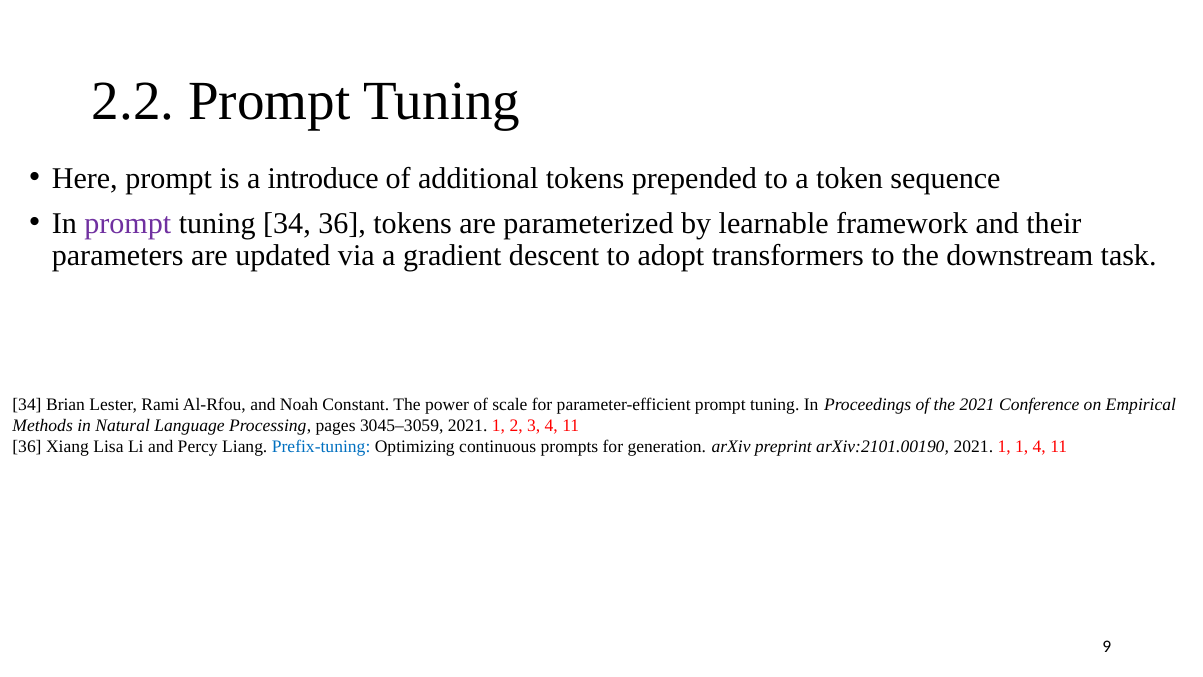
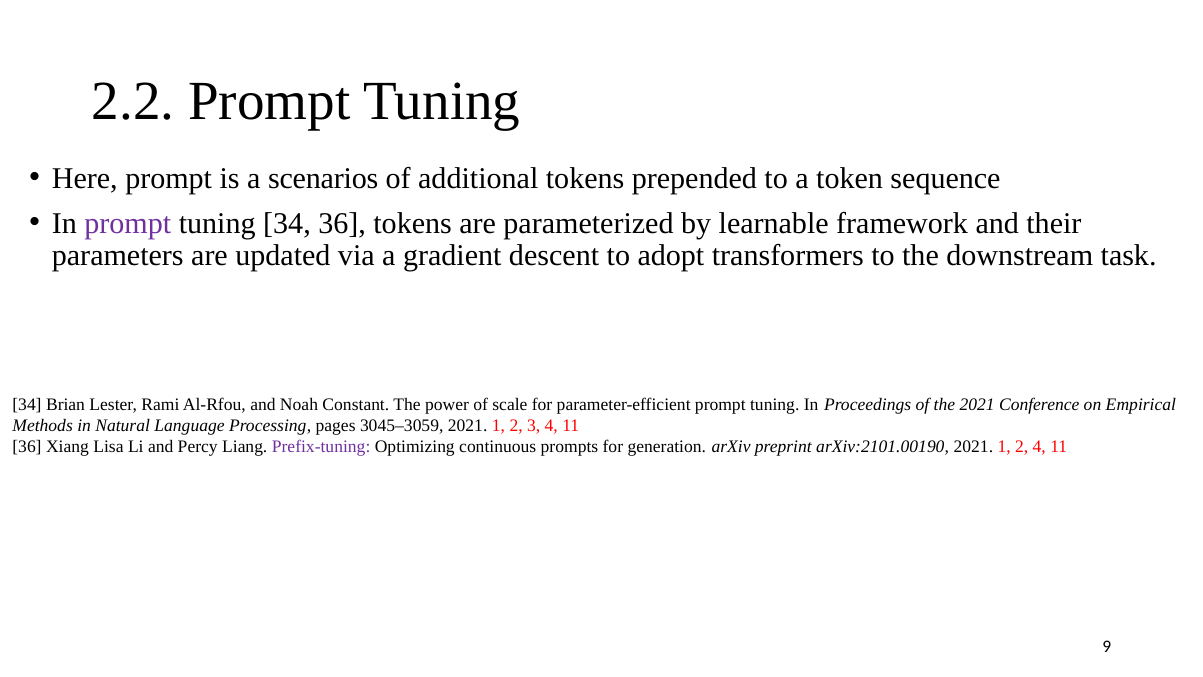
introduce: introduce -> scenarios
Prefix-tuning colour: blue -> purple
arXiv:2101.00190 2021 1 1: 1 -> 2
